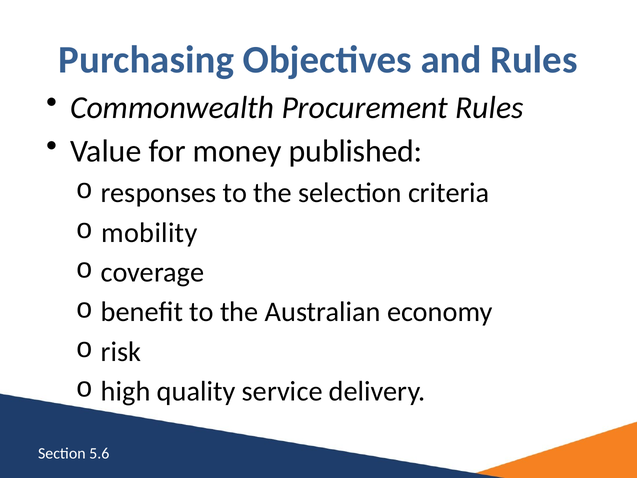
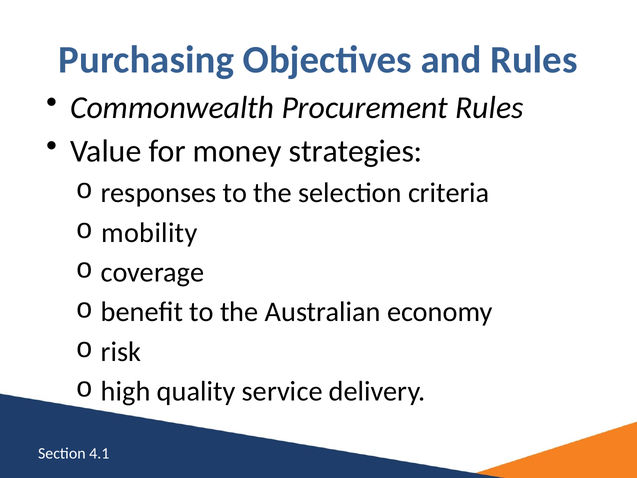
published: published -> strategies
5.6: 5.6 -> 4.1
